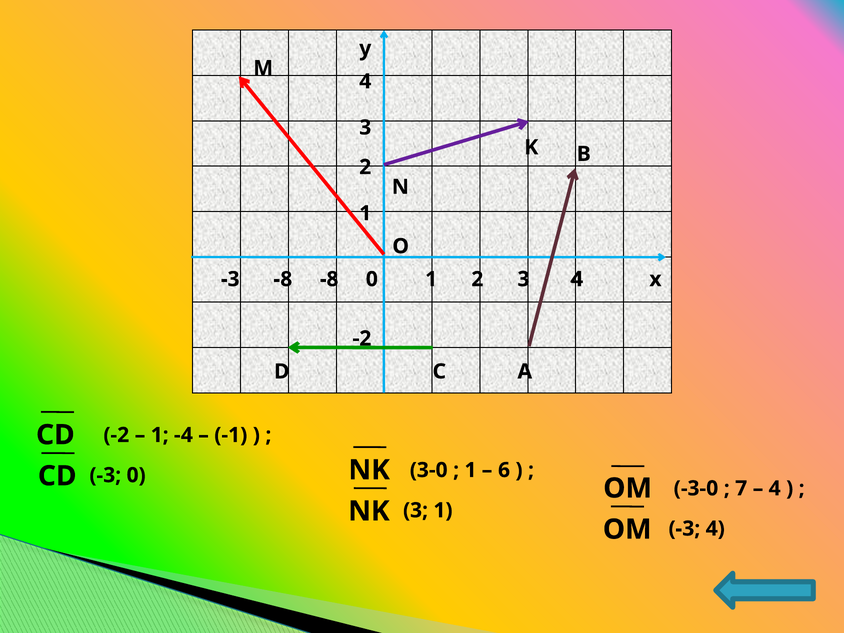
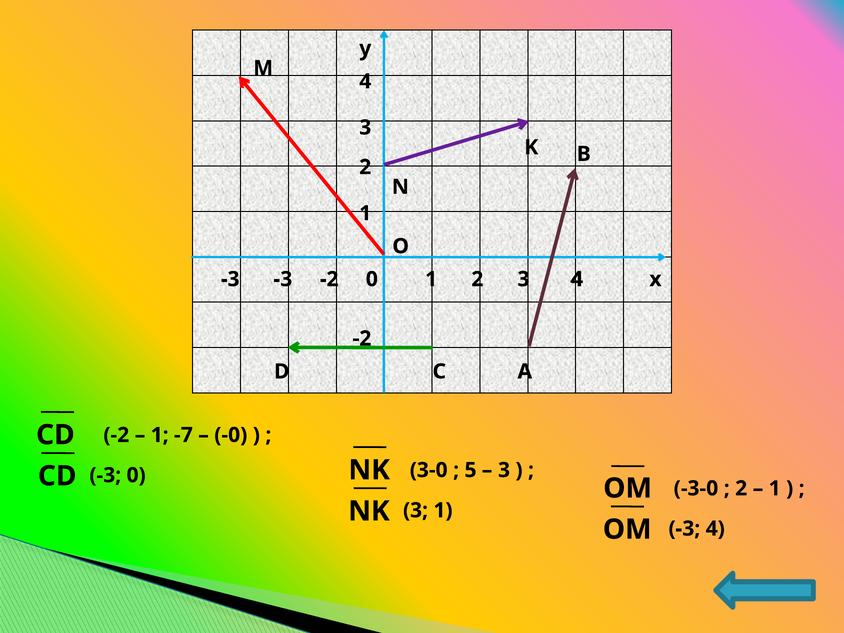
-8 at (283, 279): -8 -> -3
-8 at (329, 279): -8 -> -2
-4: -4 -> -7
-1: -1 -> -0
1 at (471, 470): 1 -> 5
6 at (504, 470): 6 -> 3
7 at (741, 488): 7 -> 2
4 at (775, 488): 4 -> 1
